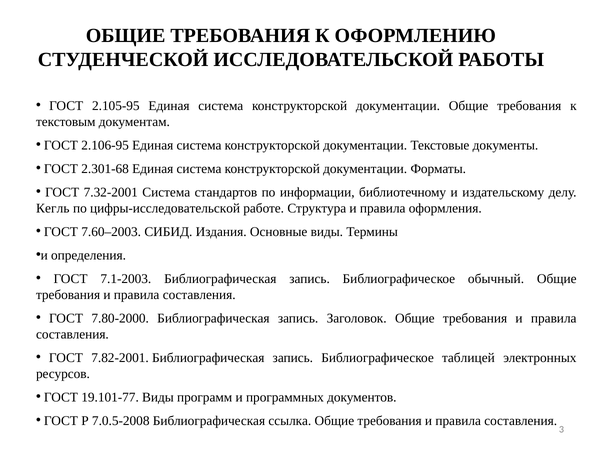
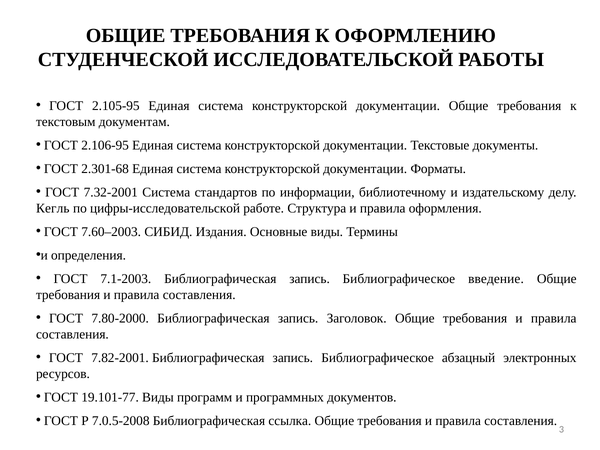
обычный: обычный -> введение
таблицей: таблицей -> абзацный
